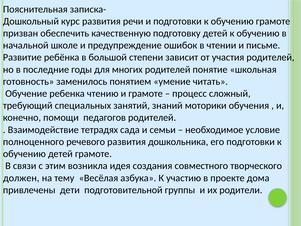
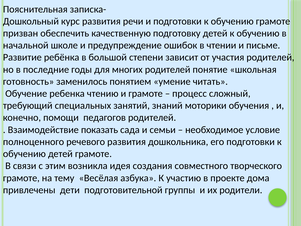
тетрадях: тетрадях -> показать
должен at (21, 178): должен -> грамоте
